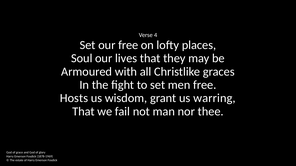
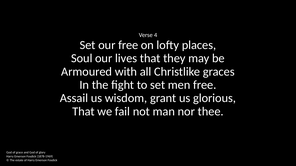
Hosts: Hosts -> Assail
warring: warring -> glorious
